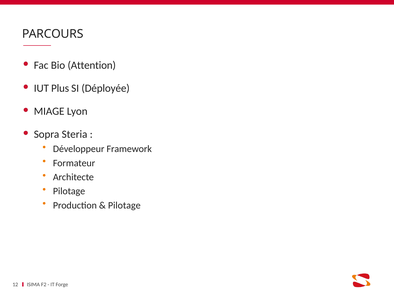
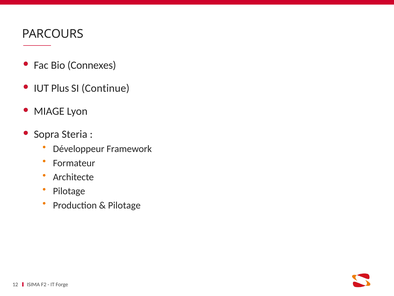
Attention: Attention -> Connexes
Déployée: Déployée -> Continue
